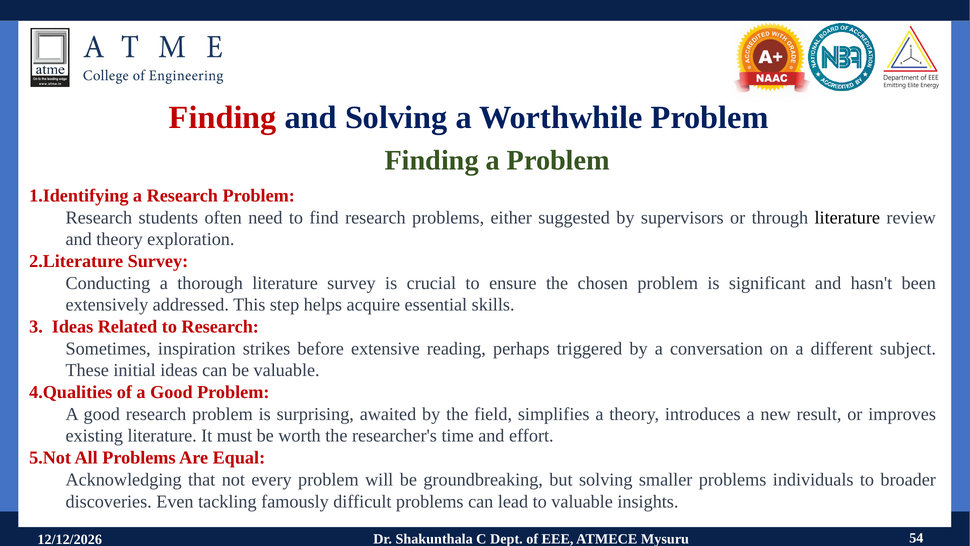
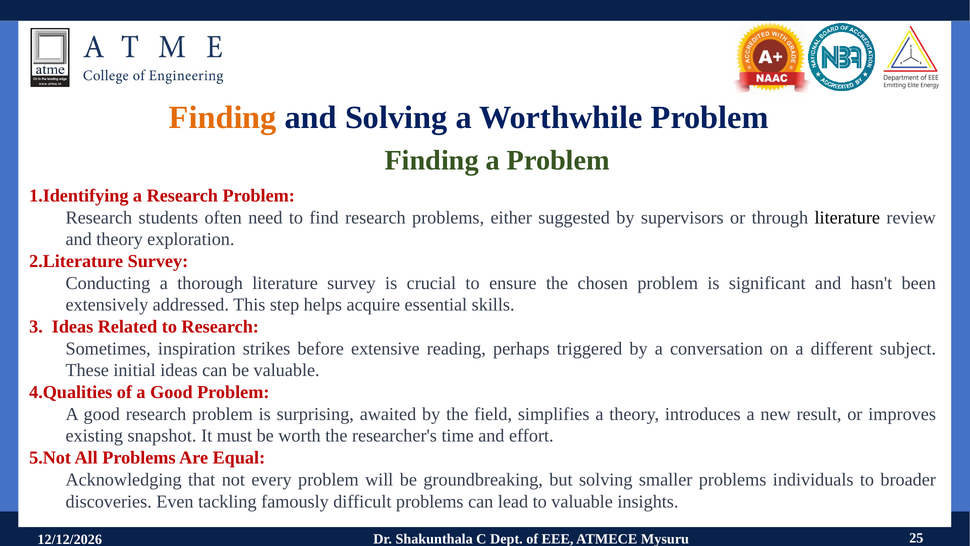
Finding at (223, 118) colour: red -> orange
existing literature: literature -> snapshot
54: 54 -> 25
